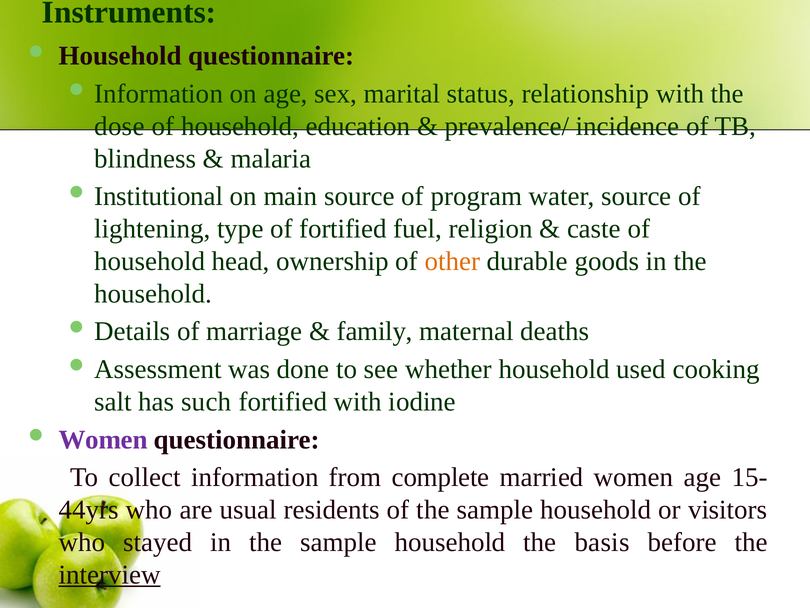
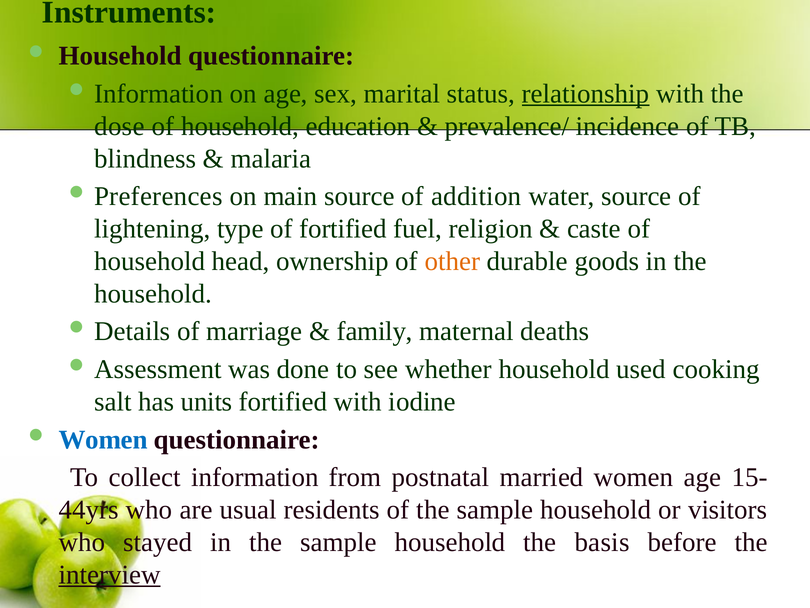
relationship underline: none -> present
Institutional: Institutional -> Preferences
program: program -> addition
such: such -> units
Women at (103, 439) colour: purple -> blue
complete: complete -> postnatal
